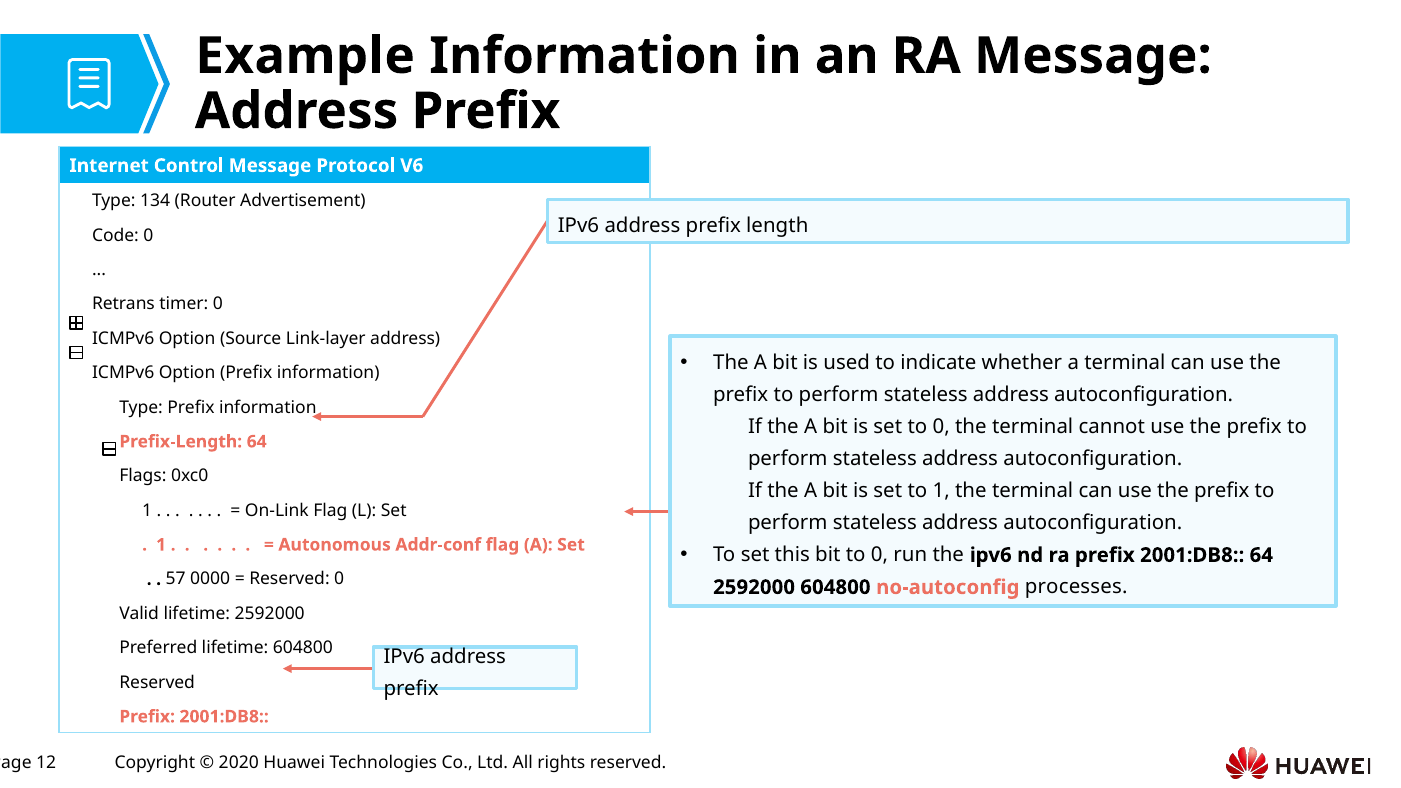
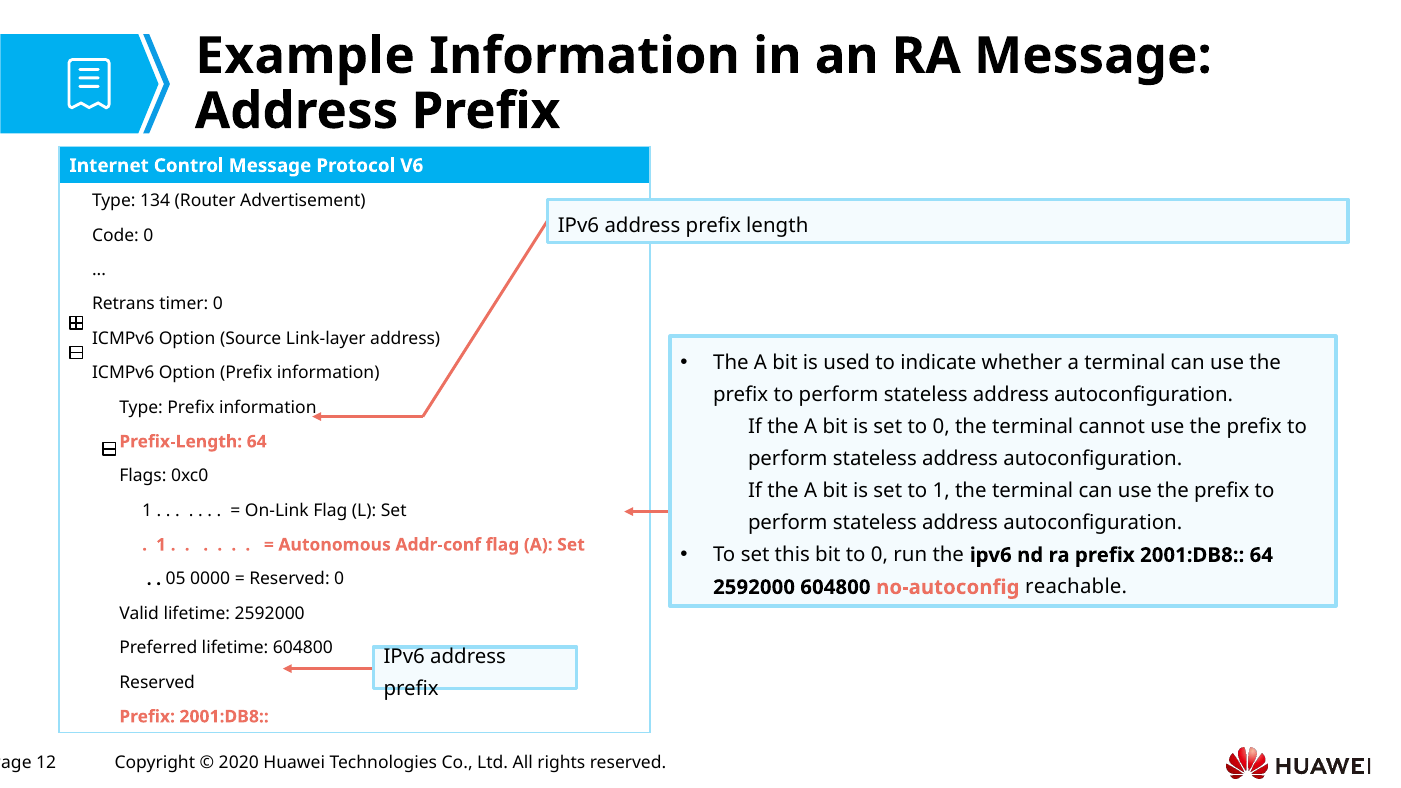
57: 57 -> 05
processes: processes -> reachable
